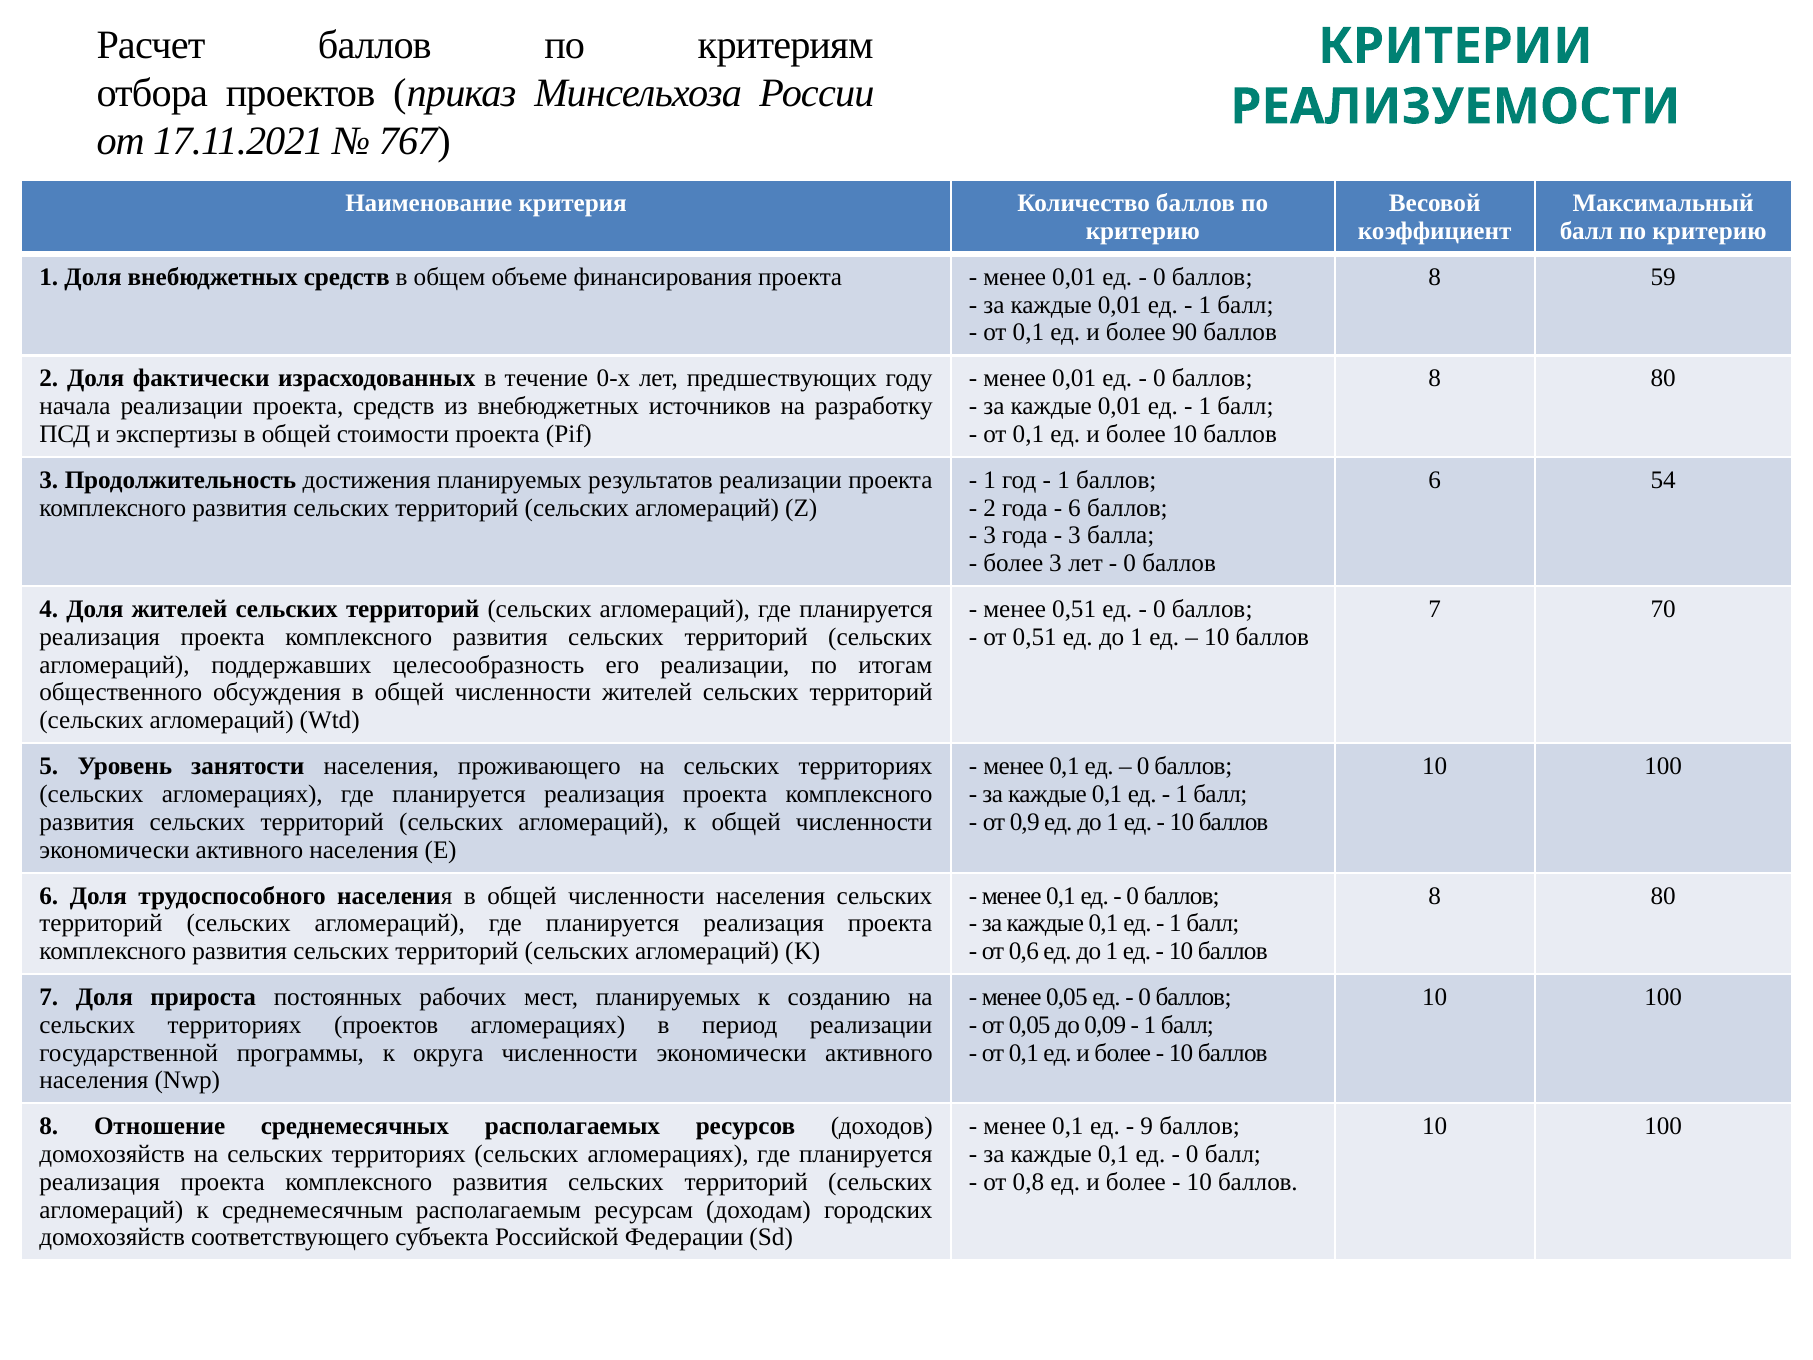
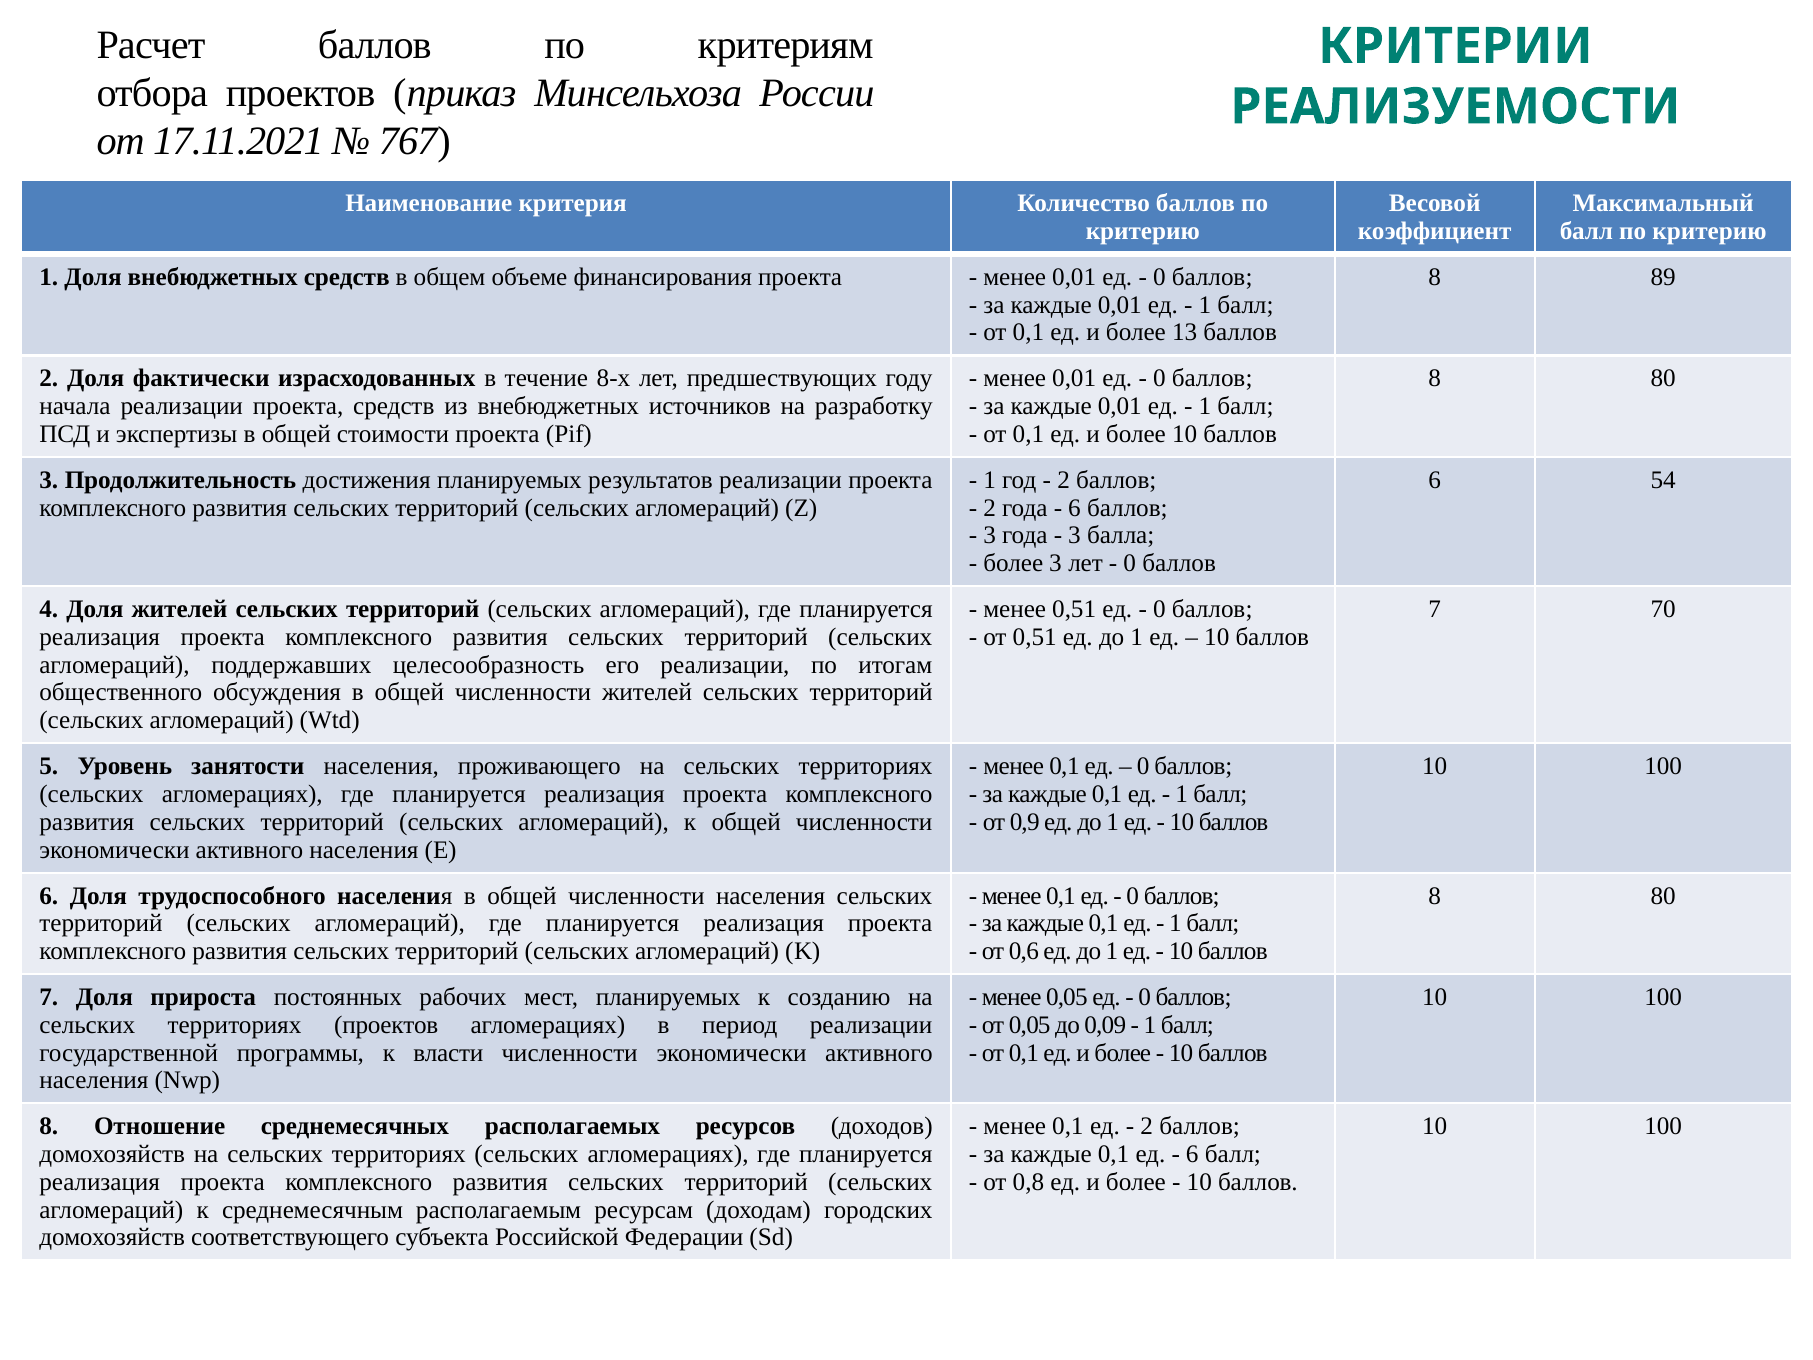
59: 59 -> 89
90: 90 -> 13
0-х: 0-х -> 8-х
1 at (1064, 480): 1 -> 2
округа: округа -> власти
9 at (1147, 1126): 9 -> 2
0 at (1192, 1154): 0 -> 6
